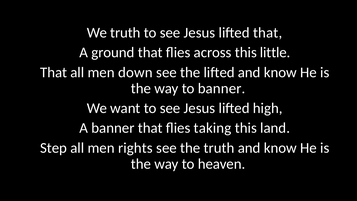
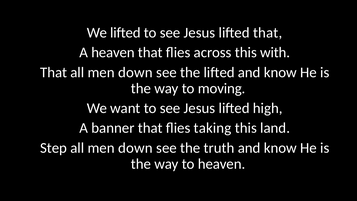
We truth: truth -> lifted
A ground: ground -> heaven
little: little -> with
to banner: banner -> moving
rights at (135, 148): rights -> down
